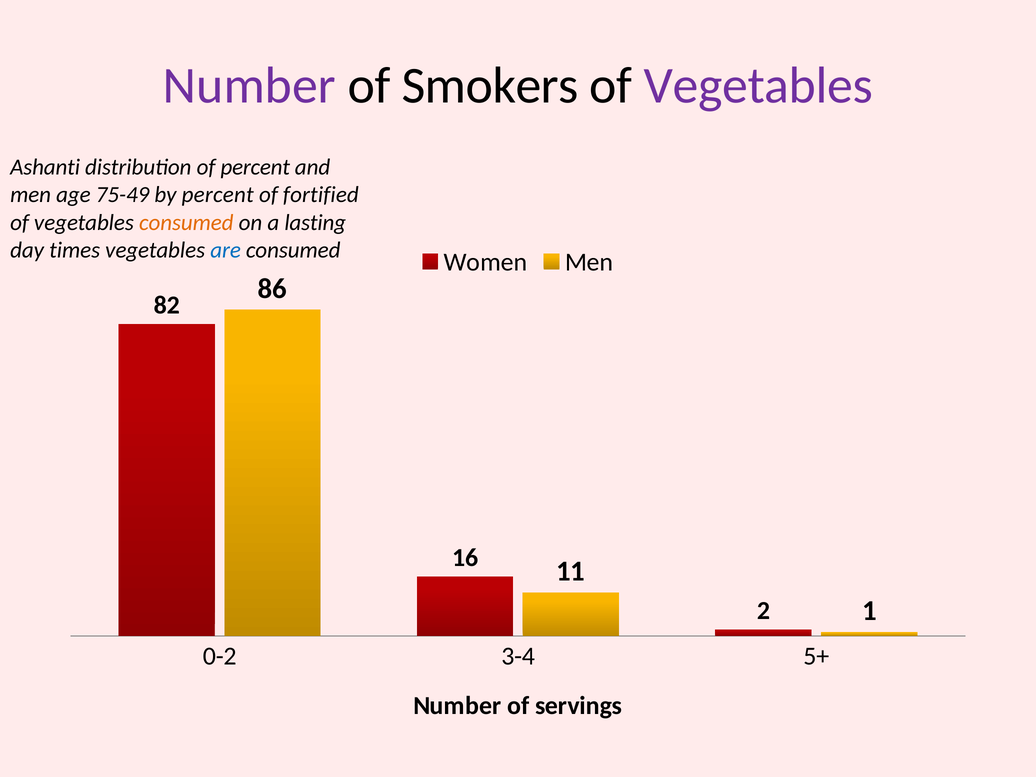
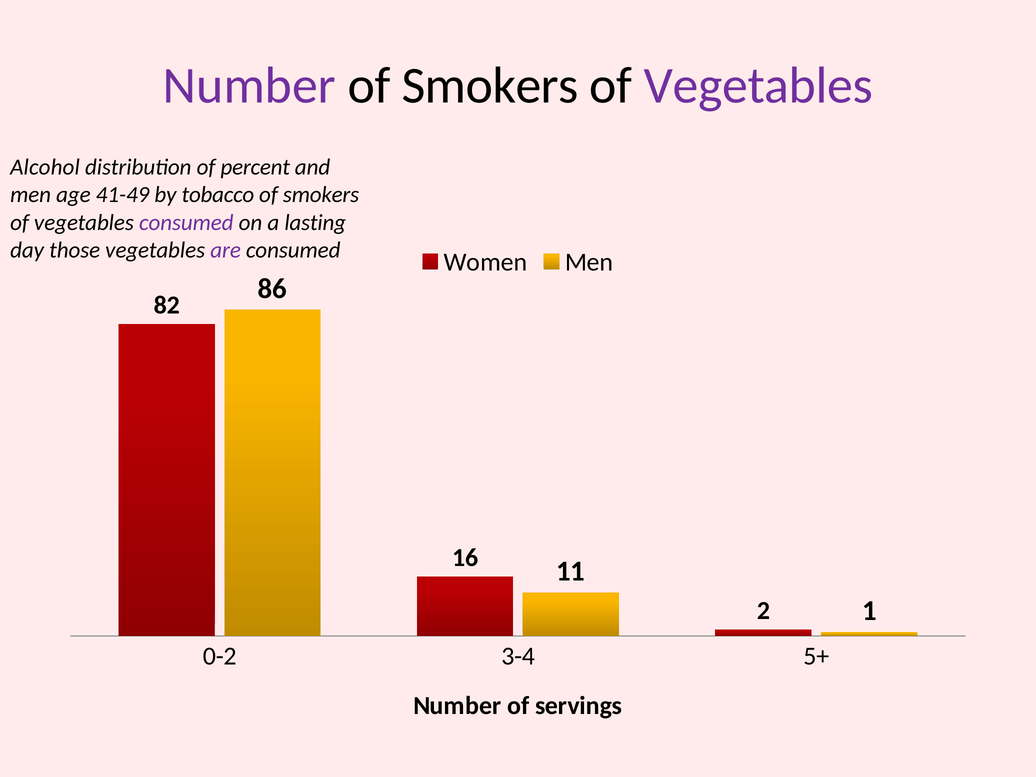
Ashanti: Ashanti -> Alcohol
75-49: 75-49 -> 41-49
by percent: percent -> tobacco
fortified at (321, 195): fortified -> smokers
consumed at (186, 222) colour: orange -> purple
times: times -> those
are colour: blue -> purple
